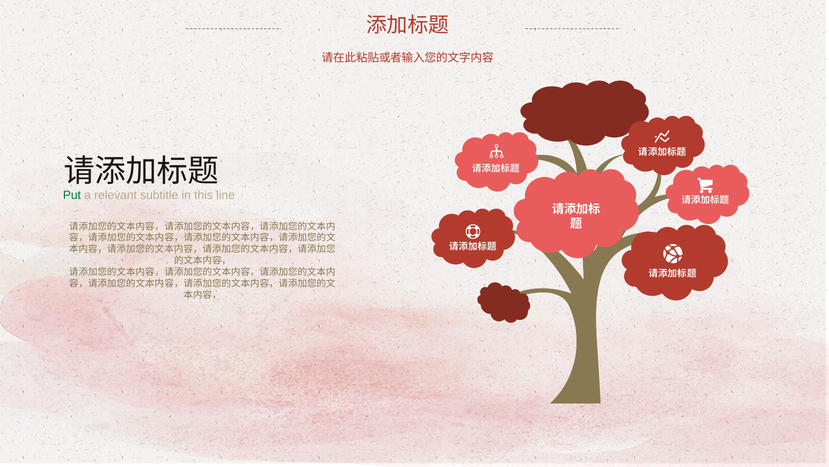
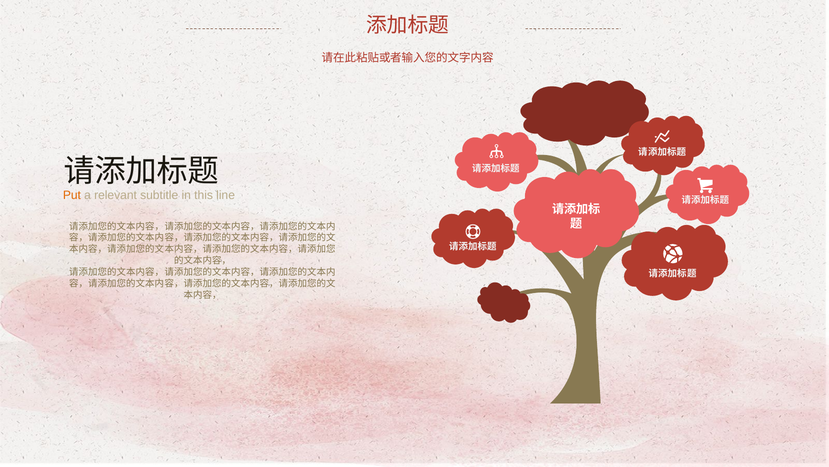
Put colour: green -> orange
